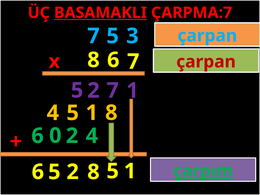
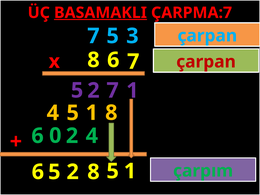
çarpım underline: present -> none
